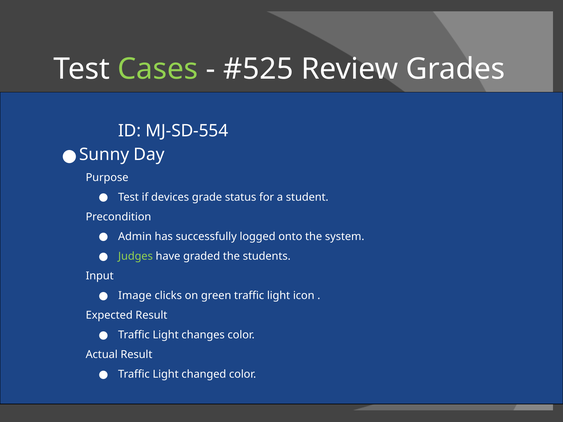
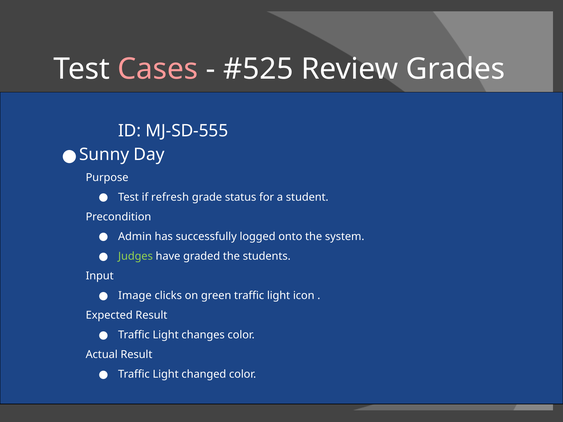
Cases colour: light green -> pink
MJ-SD-554: MJ-SD-554 -> MJ-SD-555
devices: devices -> refresh
